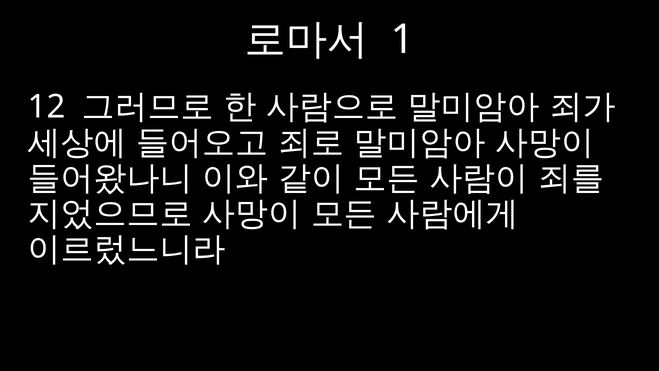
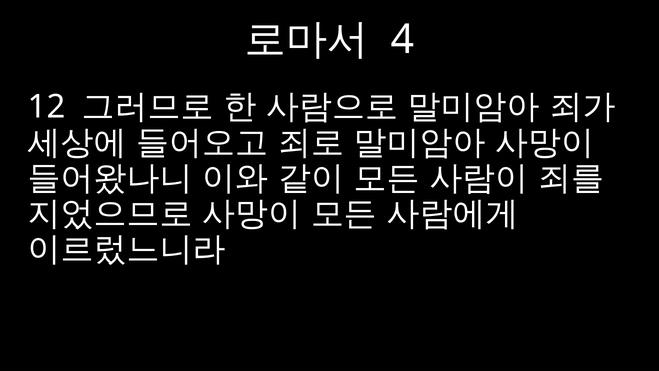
1: 1 -> 4
